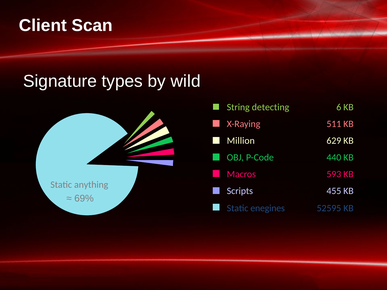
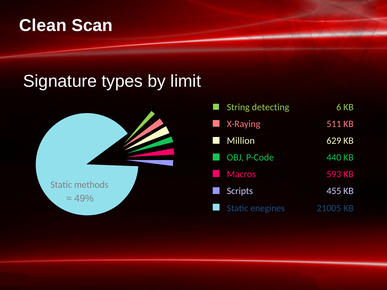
Client: Client -> Clean
wild: wild -> limit
anything: anything -> methods
69%: 69% -> 49%
52595: 52595 -> 21005
